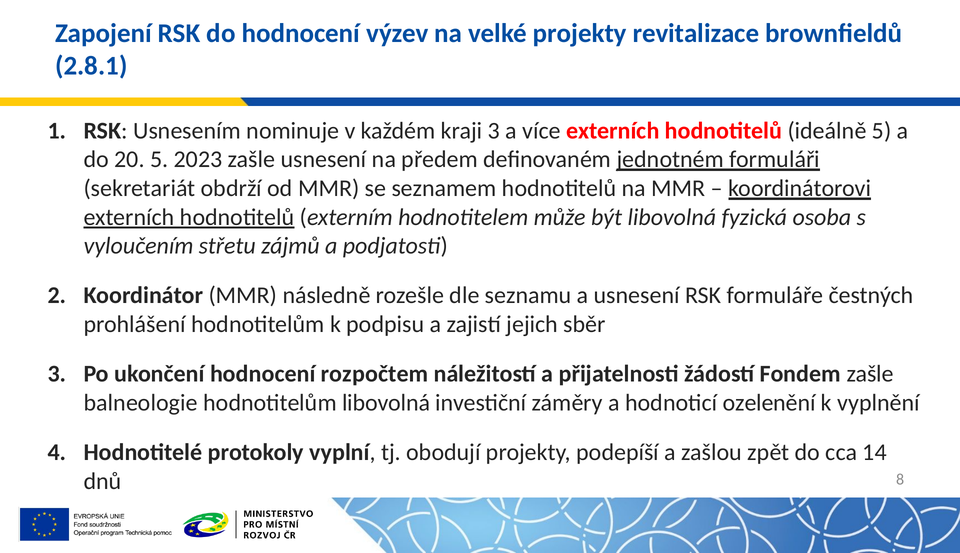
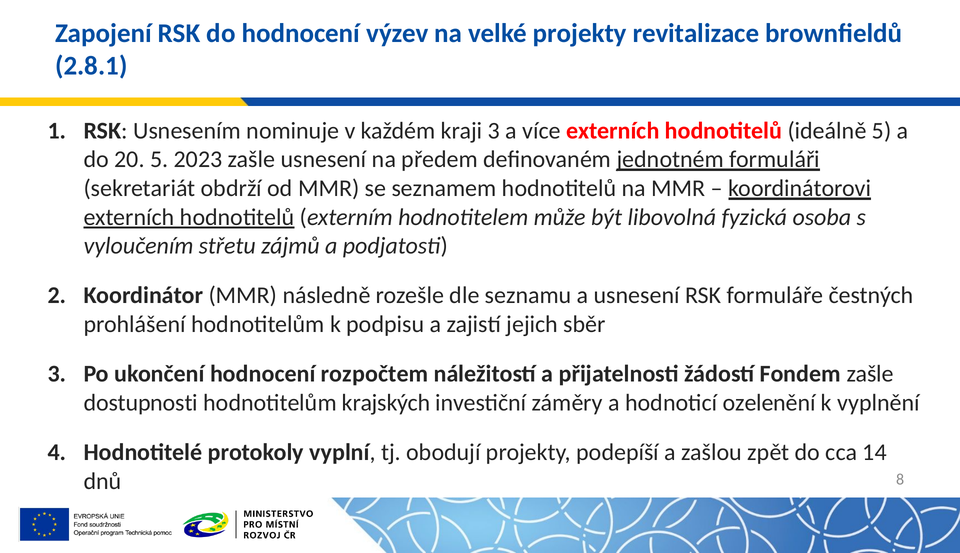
balneologie: balneologie -> dostupnosti
hodnotitelům libovolná: libovolná -> krajských
